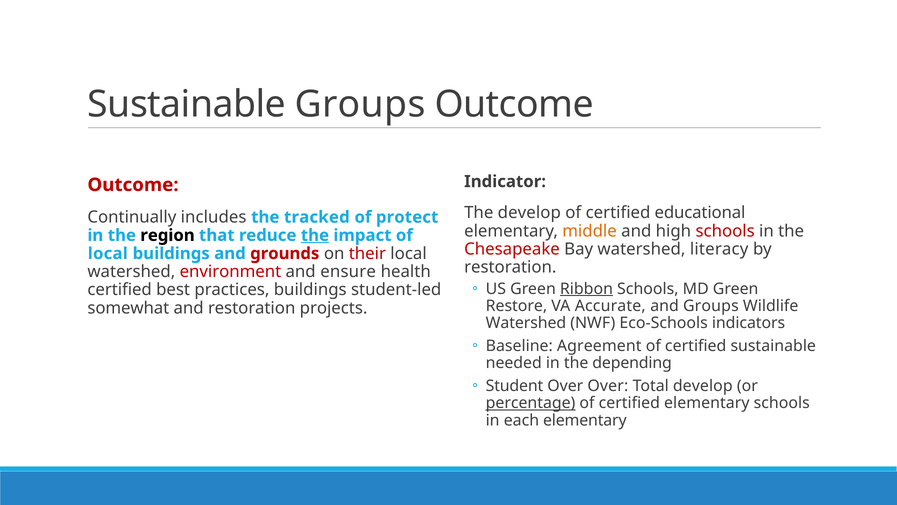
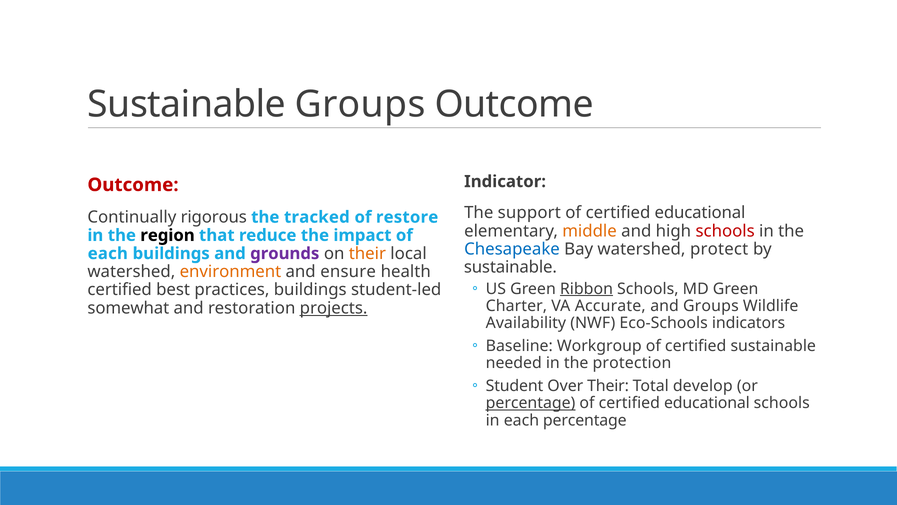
The develop: develop -> support
includes: includes -> rigorous
protect: protect -> restore
the at (315, 235) underline: present -> none
Chesapeake colour: red -> blue
literacy: literacy -> protect
local at (108, 253): local -> each
grounds colour: red -> purple
their at (367, 253) colour: red -> orange
restoration at (510, 267): restoration -> sustainable
environment colour: red -> orange
Restore: Restore -> Charter
projects underline: none -> present
Watershed at (526, 323): Watershed -> Availability
Agreement: Agreement -> Workgroup
depending: depending -> protection
Over Over: Over -> Their
elementary at (707, 403): elementary -> educational
each elementary: elementary -> percentage
